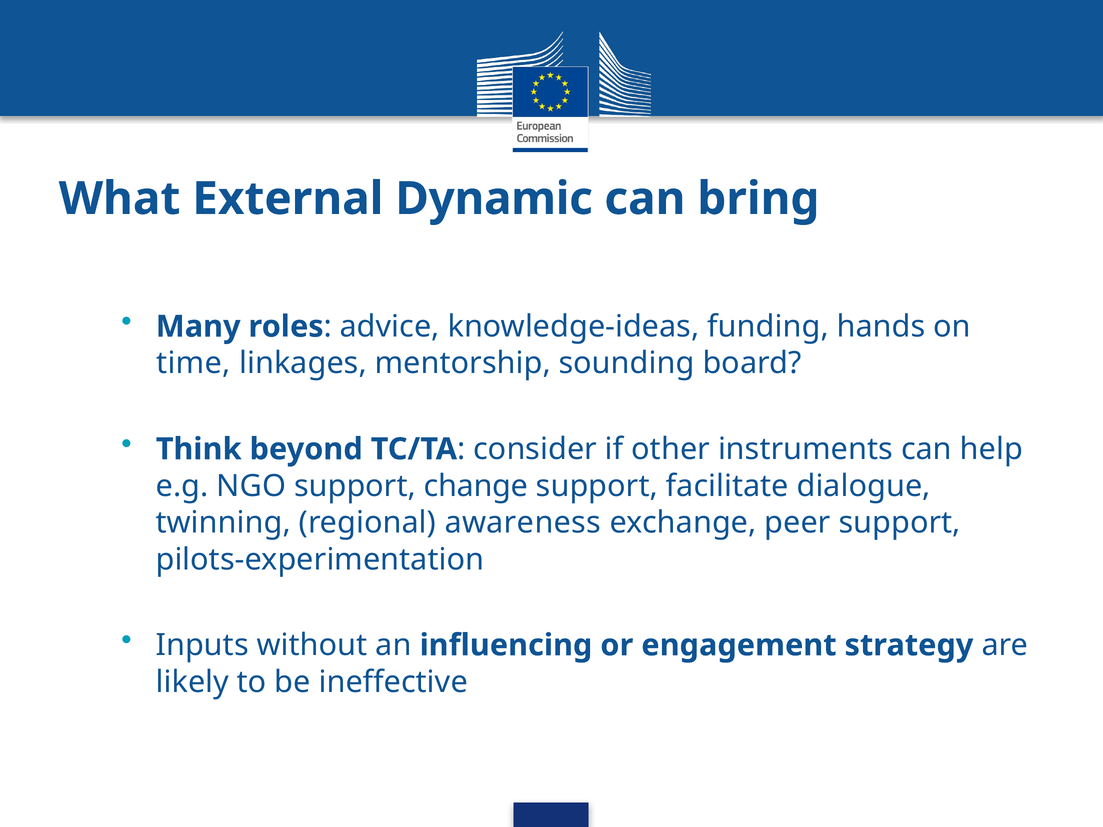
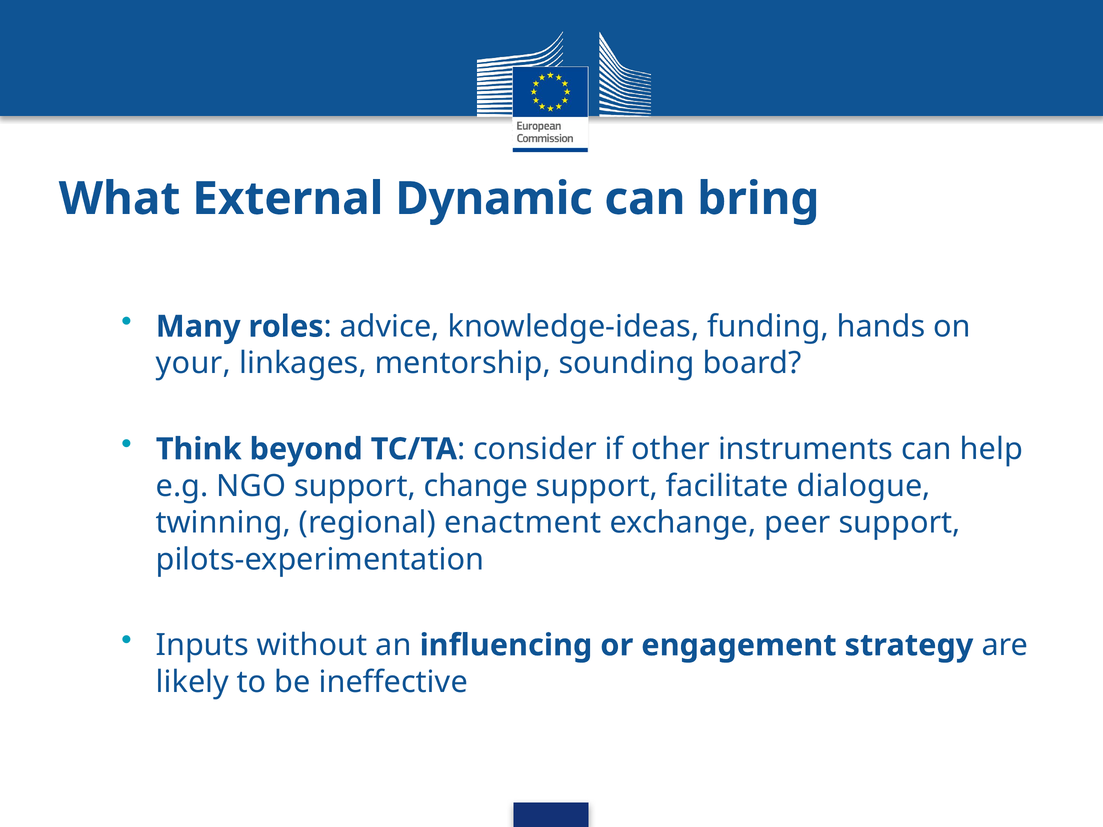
time: time -> your
awareness: awareness -> enactment
